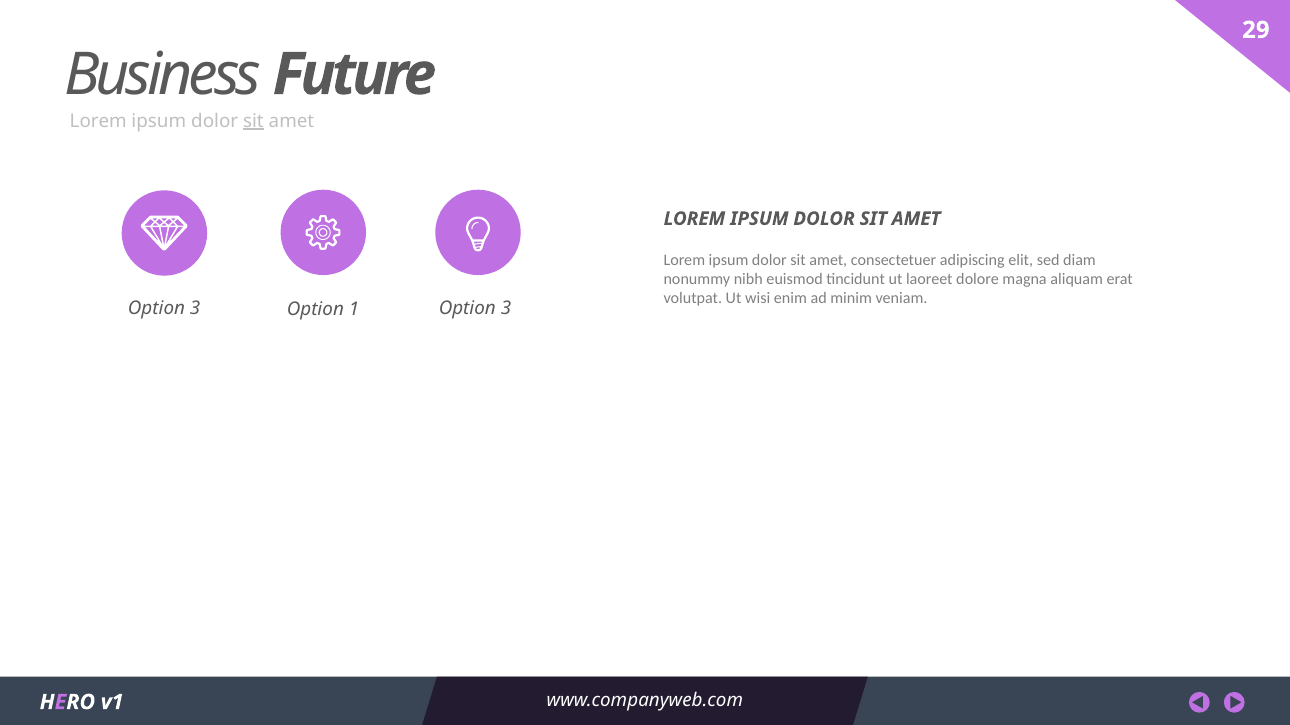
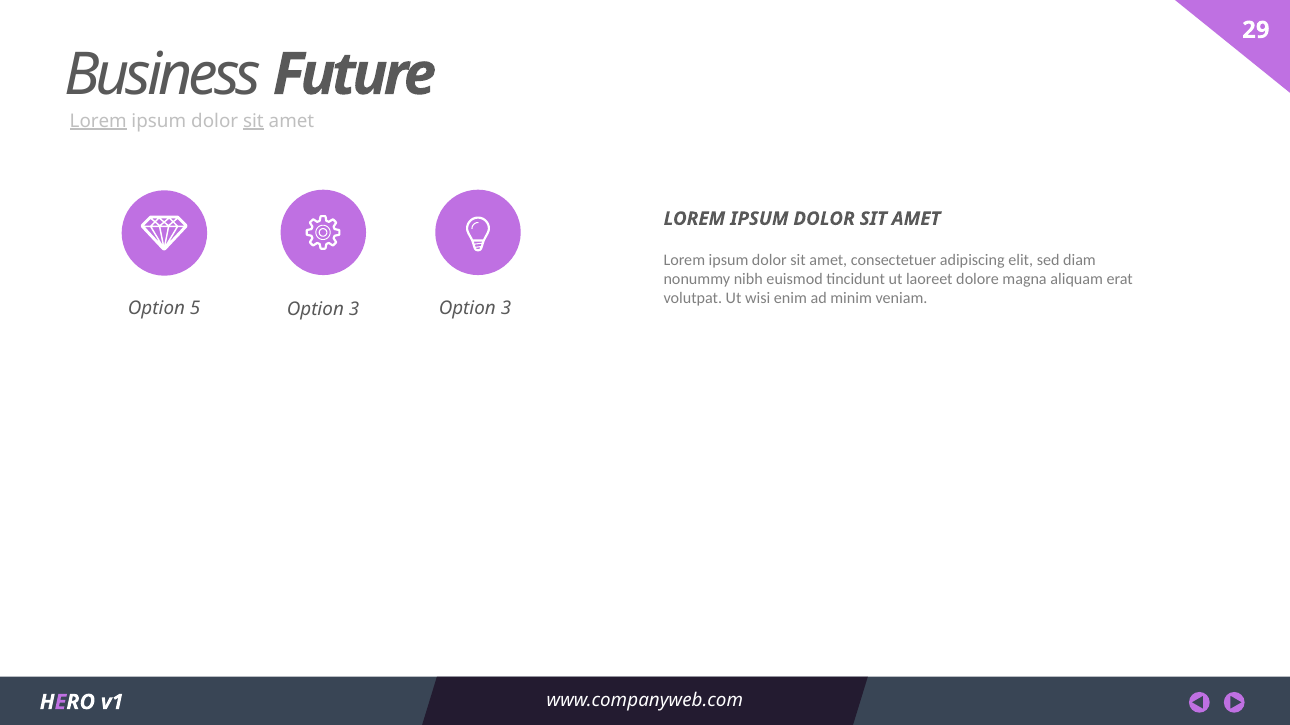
Lorem at (98, 121) underline: none -> present
3 at (195, 309): 3 -> 5
1 at (354, 310): 1 -> 3
